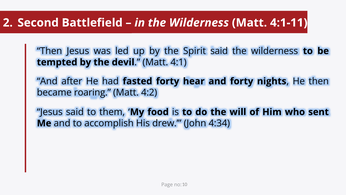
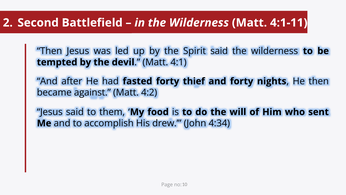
hear: hear -> thief
roaring: roaring -> against
